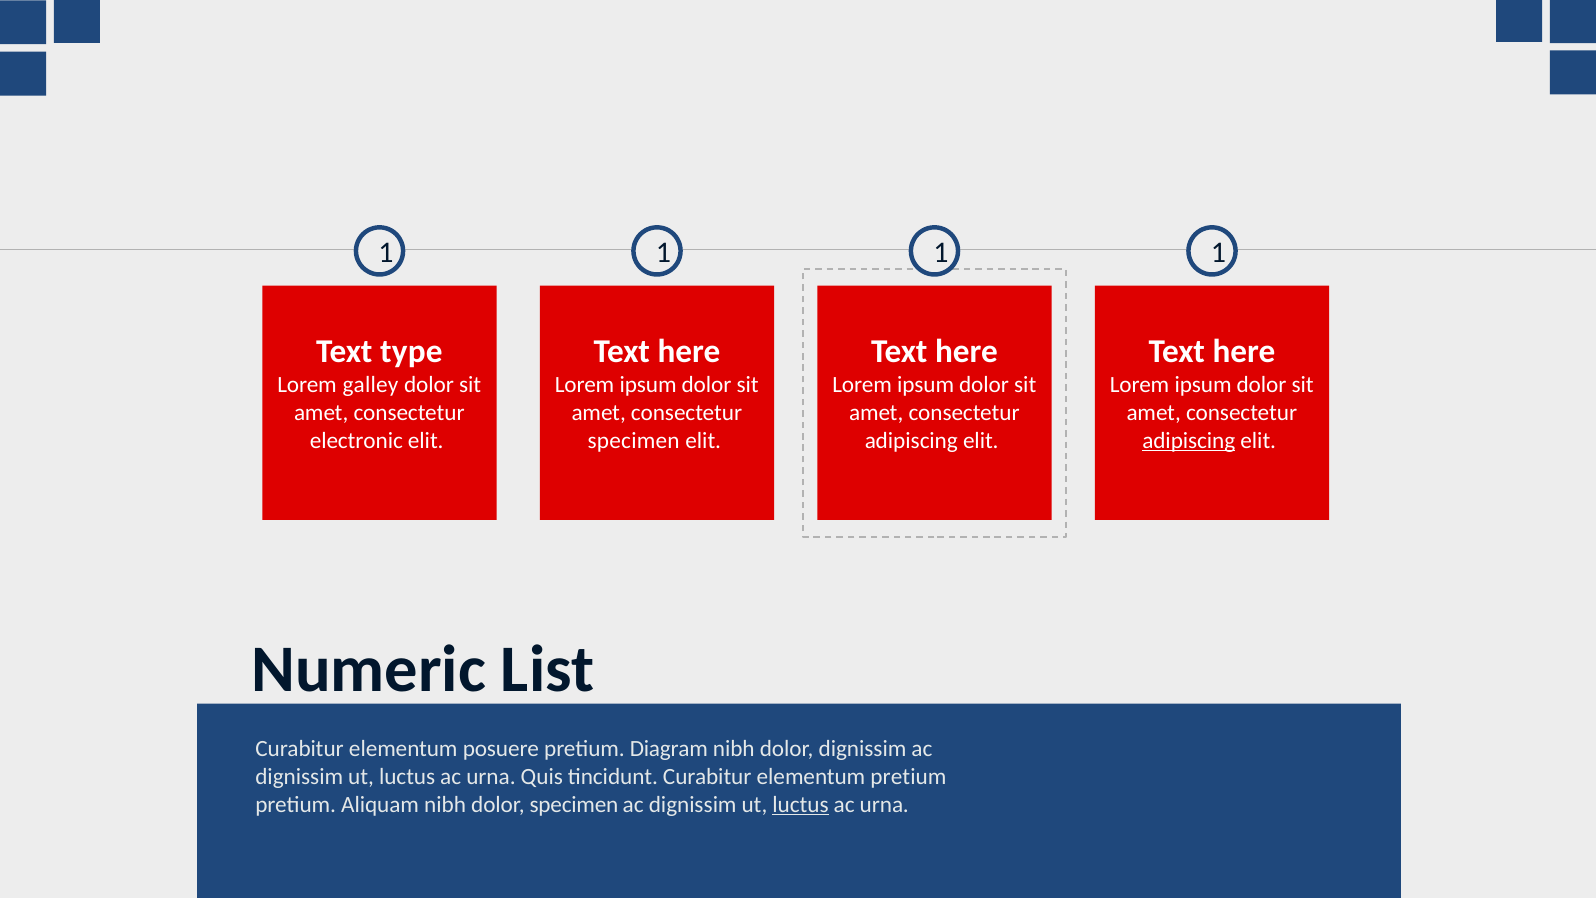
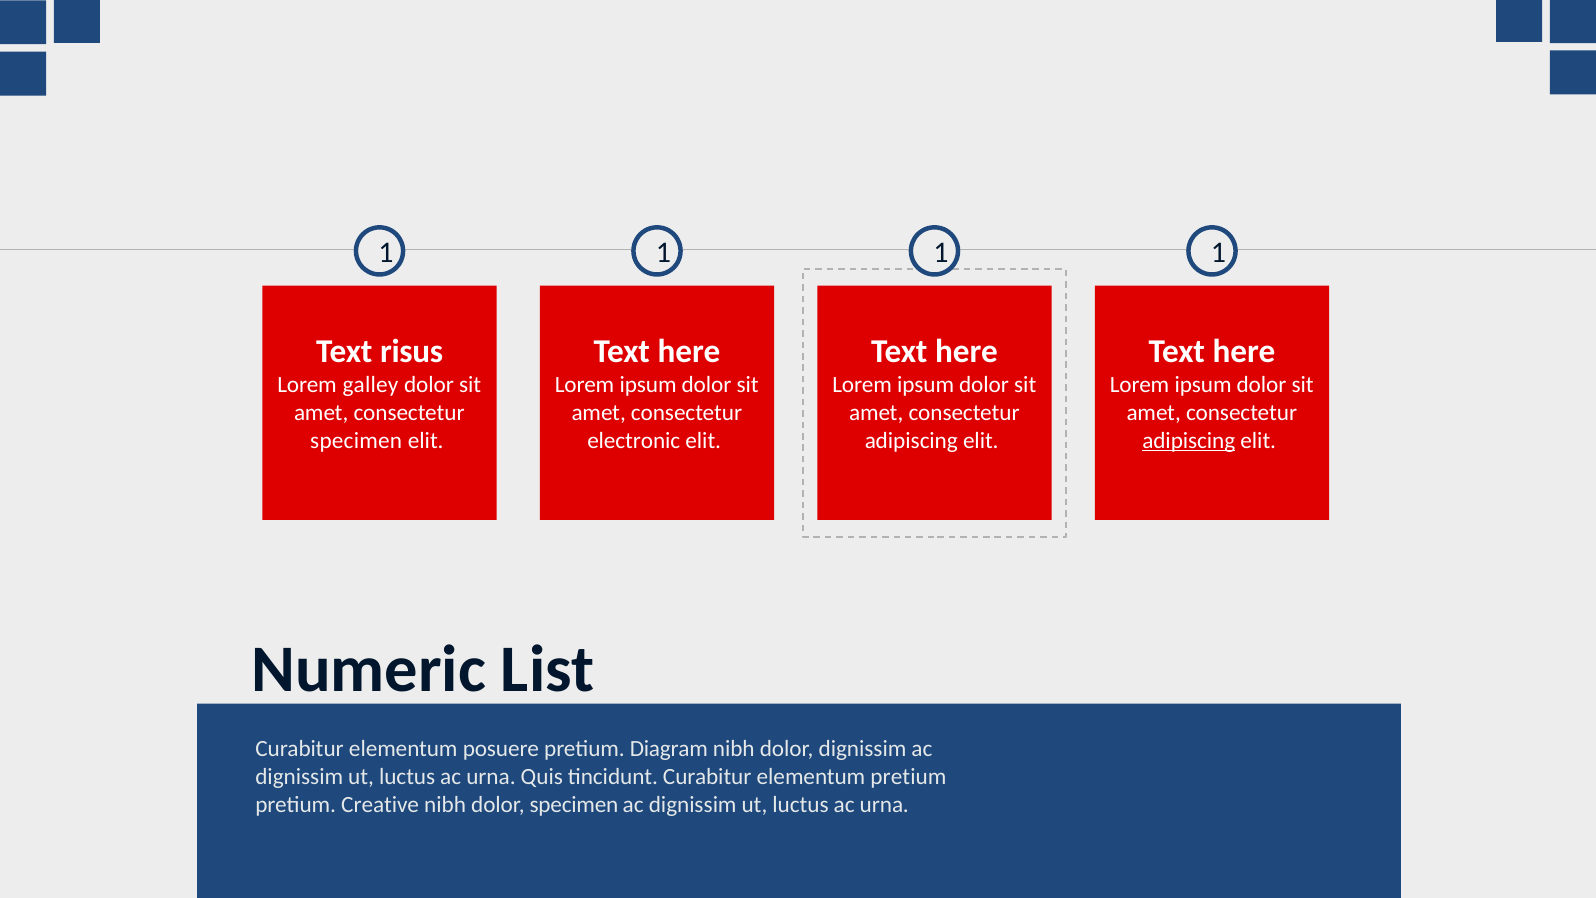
type: type -> risus
electronic at (356, 440): electronic -> specimen
specimen at (634, 440): specimen -> electronic
Aliquam: Aliquam -> Creative
luctus at (801, 805) underline: present -> none
